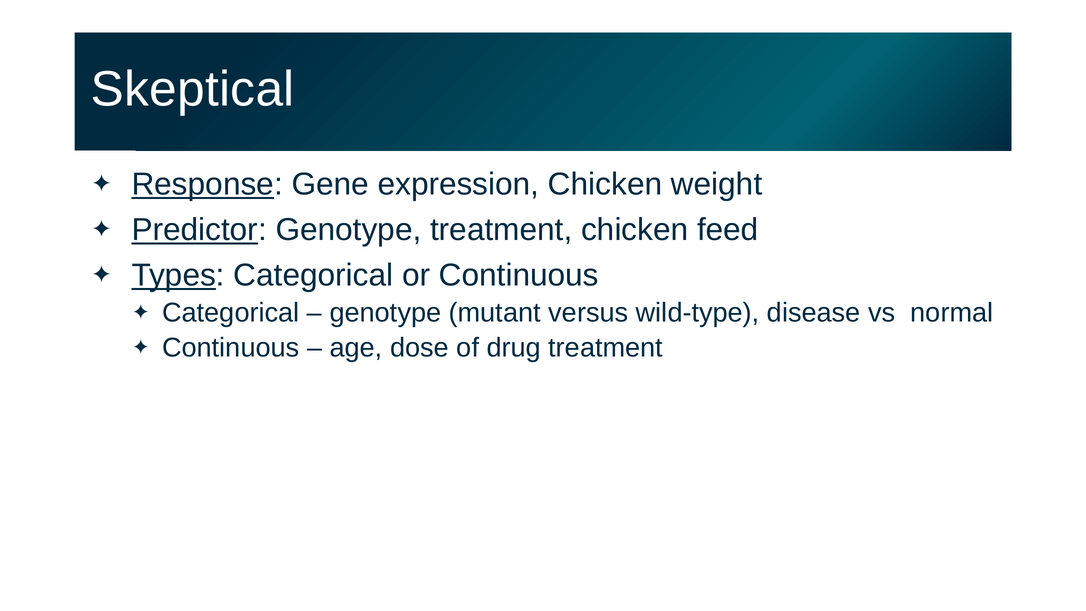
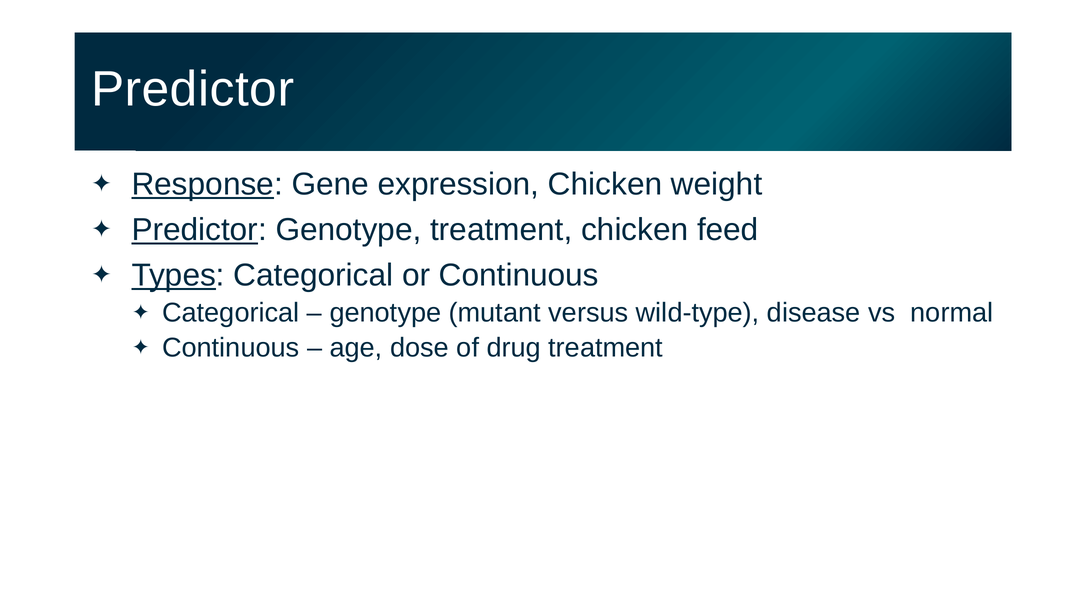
Skeptical at (193, 89): Skeptical -> Predictor
